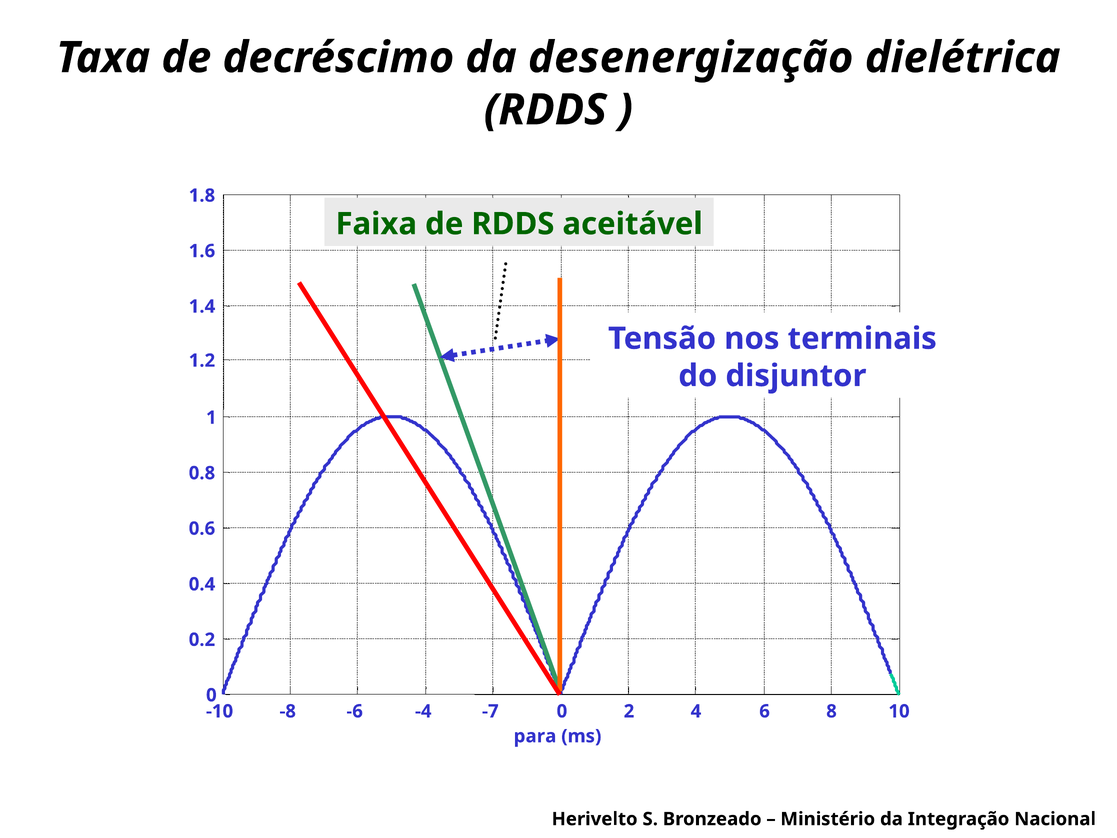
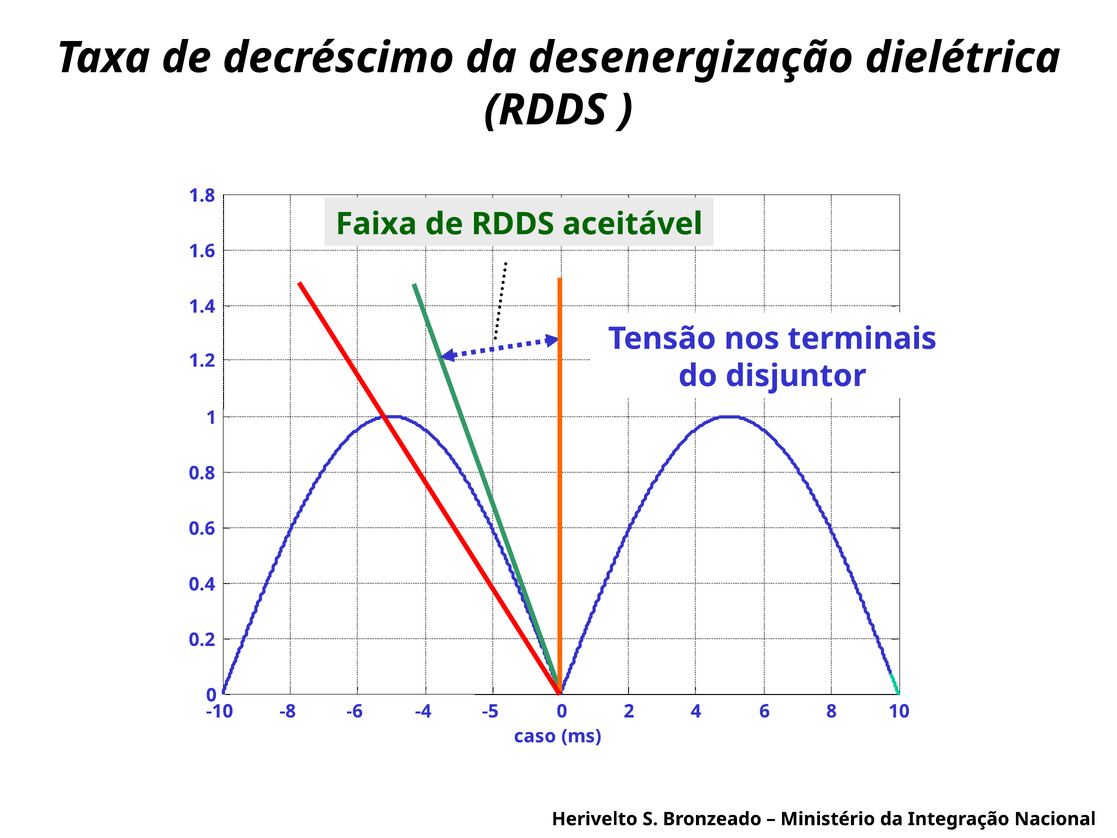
-7: -7 -> -5
para: para -> caso
